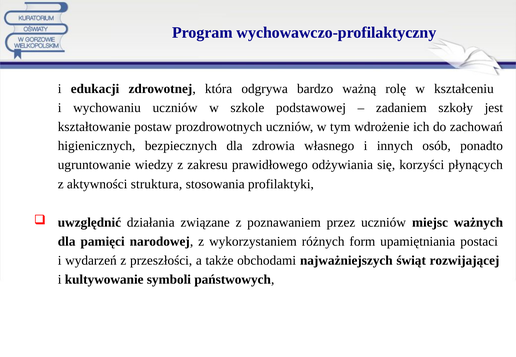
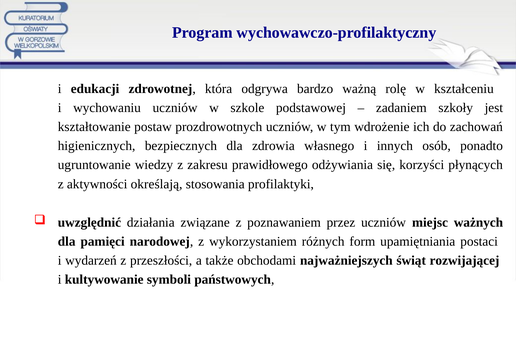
struktura: struktura -> określają
